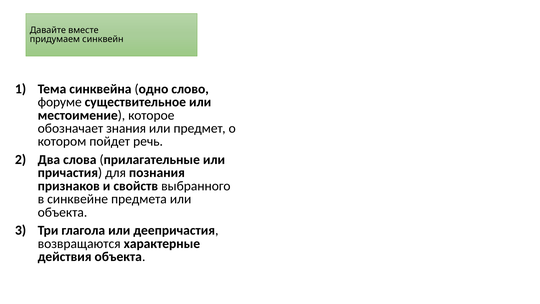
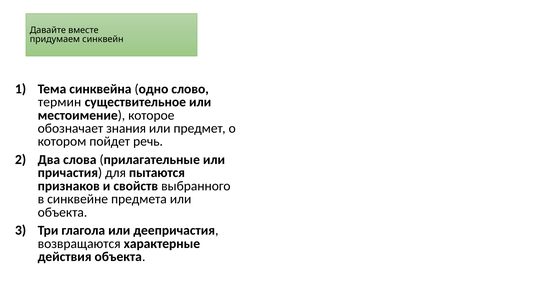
форуме: форуме -> термин
познания: познания -> пытаются
